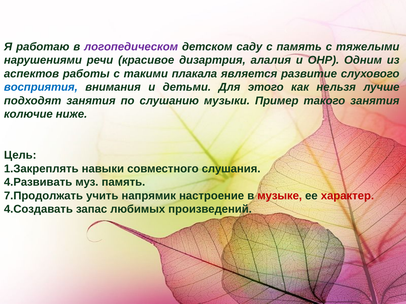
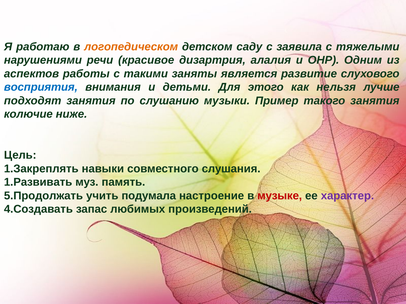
логопедическом colour: purple -> orange
с память: память -> заявила
плакала: плакала -> заняты
4.Развивать: 4.Развивать -> 1.Развивать
7.Продолжать: 7.Продолжать -> 5.Продолжать
напрямик: напрямик -> подумала
характер colour: red -> purple
